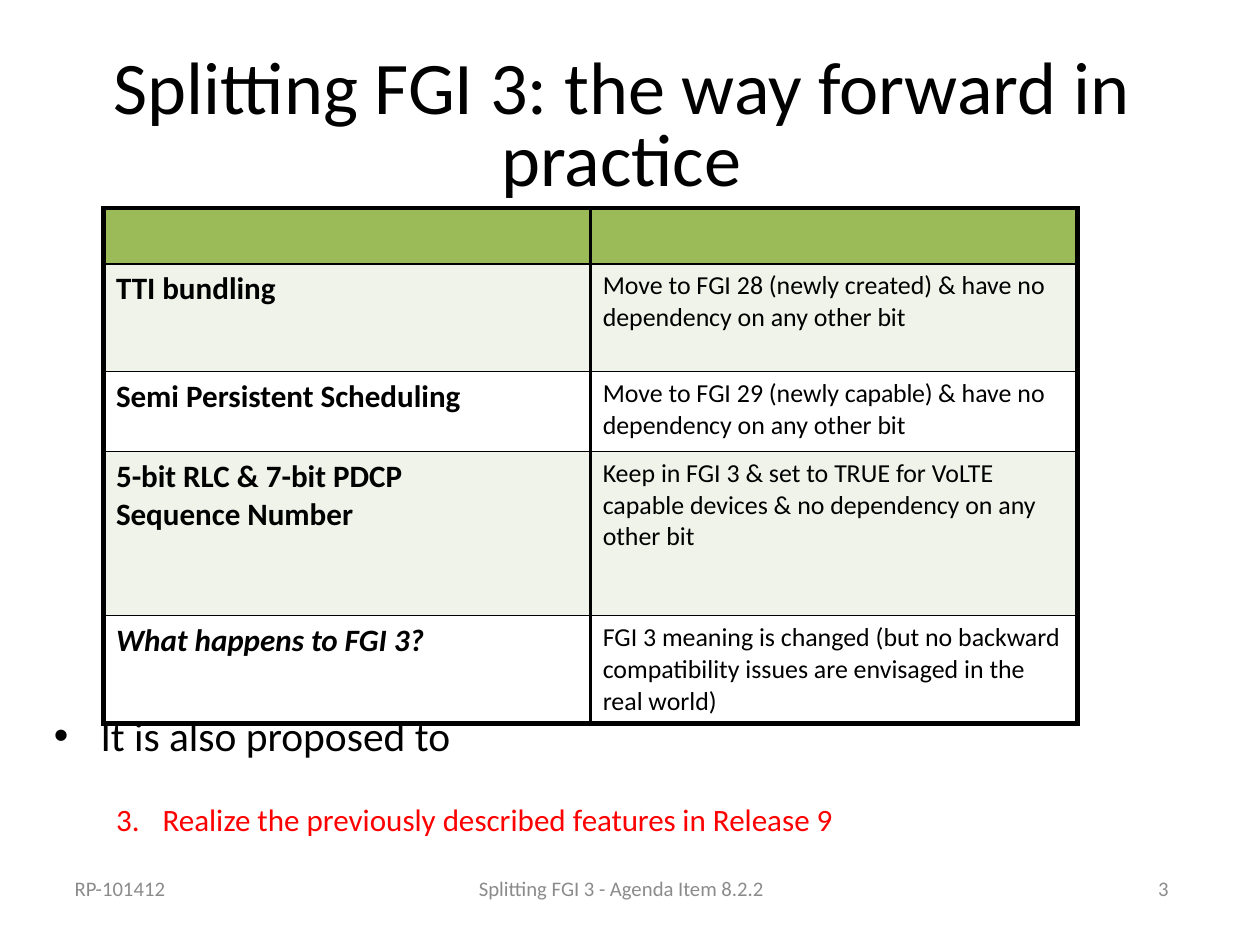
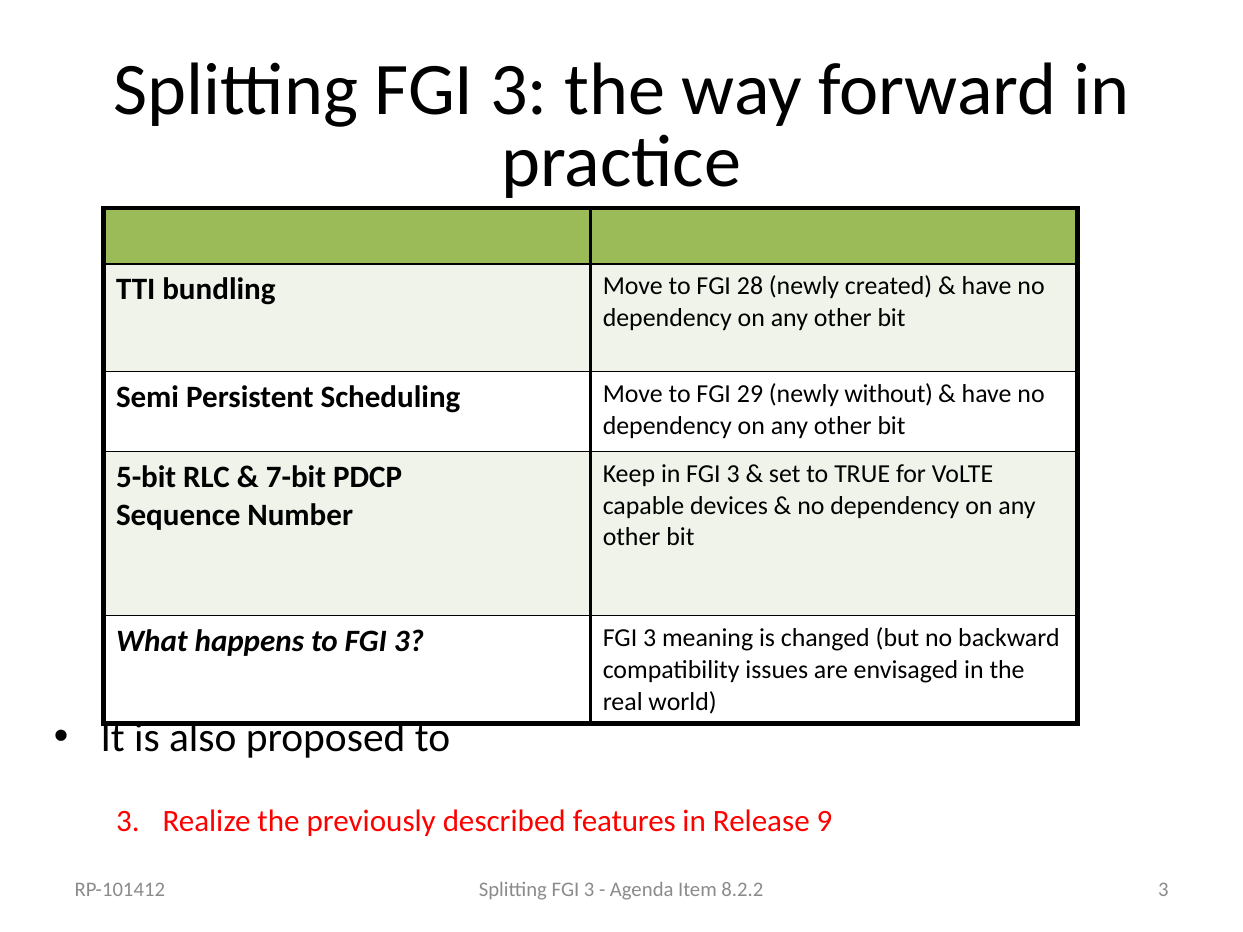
newly capable: capable -> without
